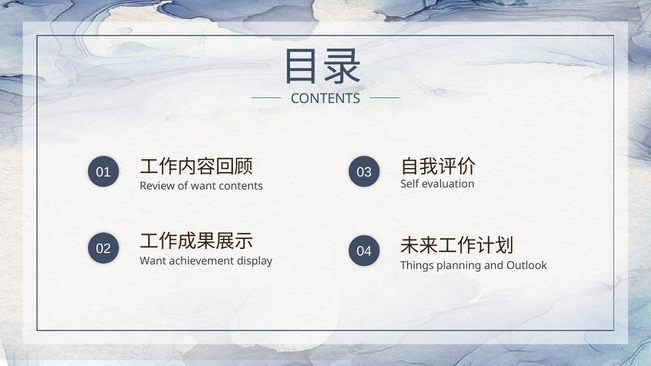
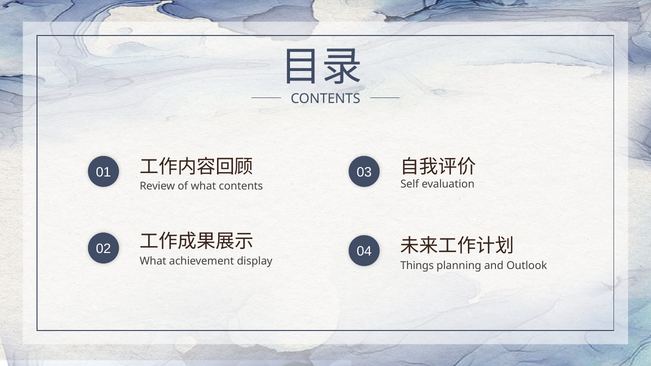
of want: want -> what
Want at (153, 261): Want -> What
